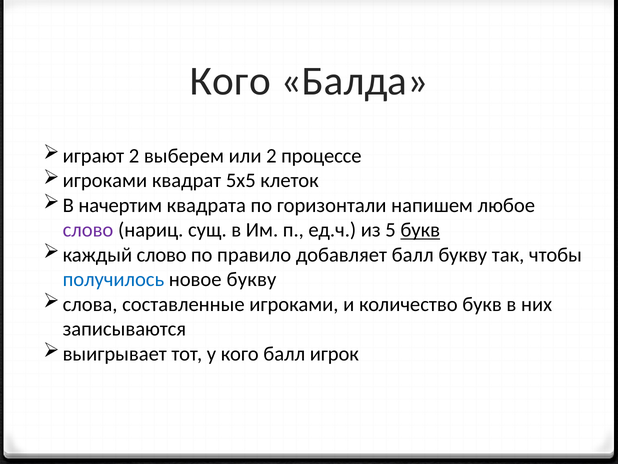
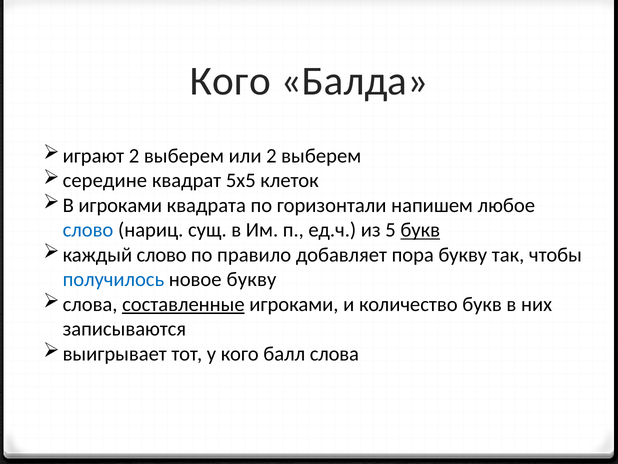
или 2 процессе: процессе -> выберем
игроками at (105, 180): игроками -> середине
В начертим: начертим -> игроками
слово at (88, 230) colour: purple -> blue
добавляет балл: балл -> пора
составленные underline: none -> present
балл игрок: игрок -> слова
